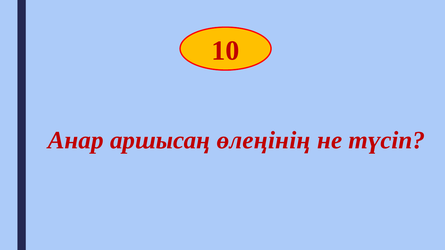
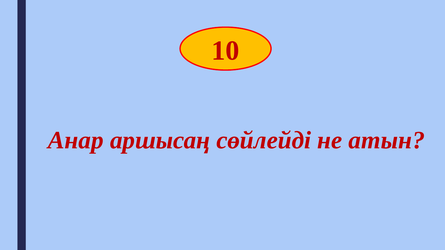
өлеңінің: өлеңінің -> сөйлейді
түсіп: түсіп -> атын
